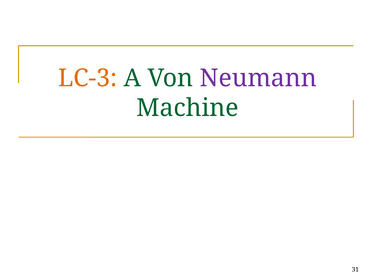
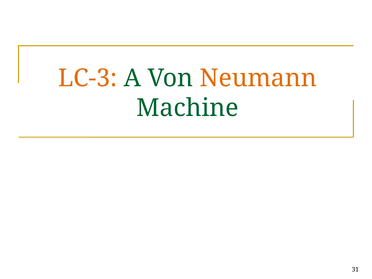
Neumann colour: purple -> orange
